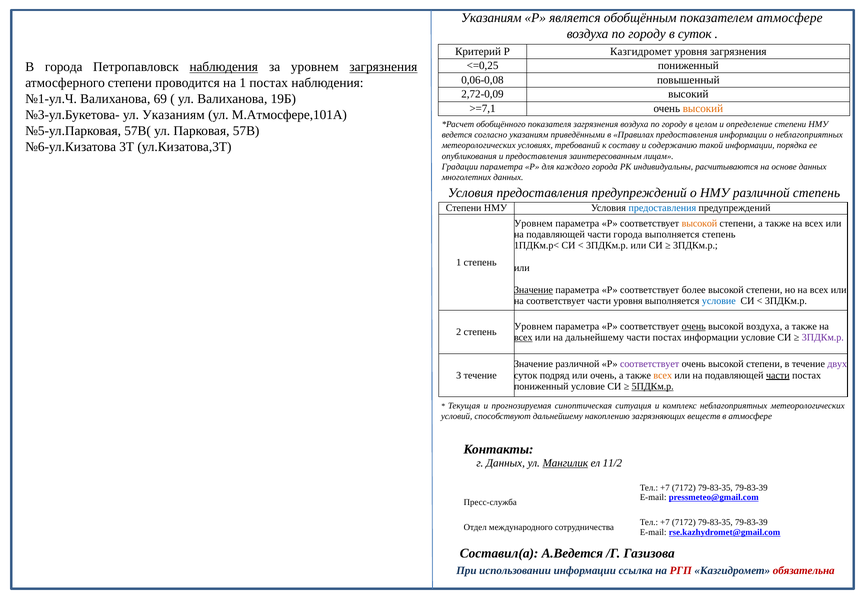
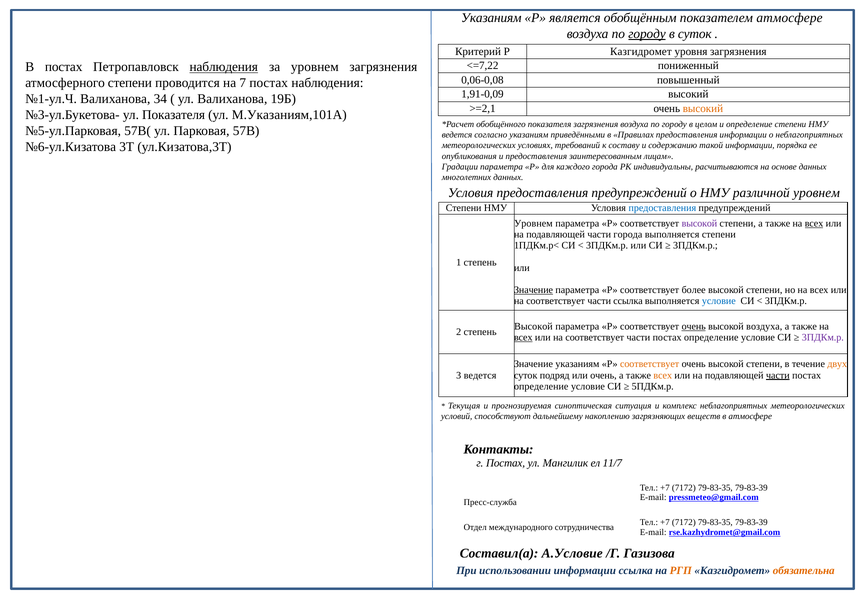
городу at (647, 34) underline: none -> present
<=0,25: <=0,25 -> <=7,22
В города: города -> постах
загрязнения at (383, 67) underline: present -> none
на 1: 1 -> 7
2,72-0,09: 2,72-0,09 -> 1,91-0,09
69: 69 -> 34
>=7,1: >=7,1 -> >=2,1
ул Указаниям: Указаниям -> Показателя
М.Атмосфере,101А: М.Атмосфере,101А -> М.Указаниям,101А
различной степень: степень -> уровнем
высокой at (699, 223) colour: orange -> purple
всех at (814, 223) underline: none -> present
выполняется степень: степень -> степени
части уровня: уровня -> ссылка
Уровнем at (533, 326): Уровнем -> Высокой
дальнейшему at (595, 337): дальнейшему -> соответствует
информации at (711, 337): информации -> определение
Значение различной: различной -> указаниям
соответствует at (650, 364) colour: purple -> orange
двух colour: purple -> orange
3 течение: течение -> ведется
пониженный at (541, 386): пониженный -> определение
5ПДКм.р underline: present -> none
г Данных: Данных -> Постах
Мангилик underline: present -> none
11/2: 11/2 -> 11/7
А.Ведется: А.Ведется -> А.Условие
РГП colour: red -> orange
обязательна colour: red -> orange
